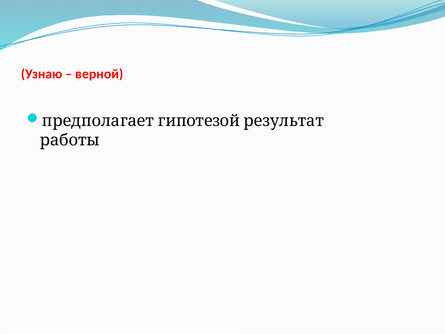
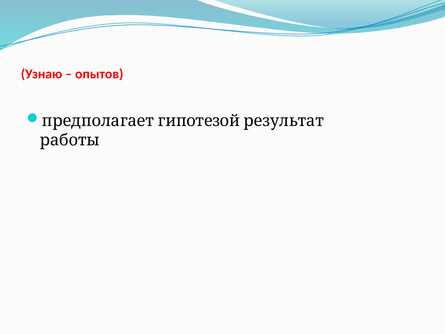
верной: верной -> опытов
